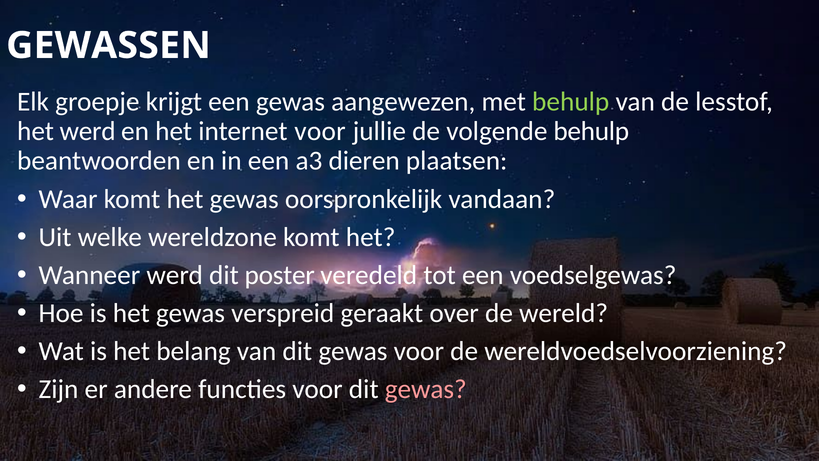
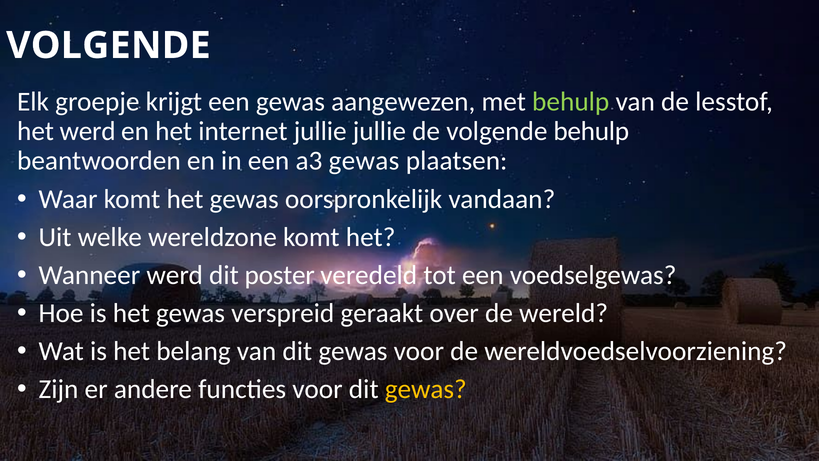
GEWASSEN at (108, 46): GEWASSEN -> VOLGENDE
internet voor: voor -> jullie
a3 dieren: dieren -> gewas
gewas at (426, 389) colour: pink -> yellow
